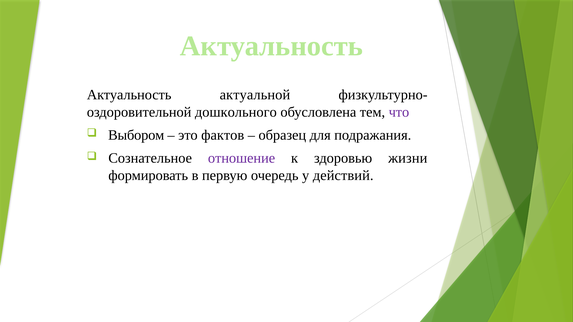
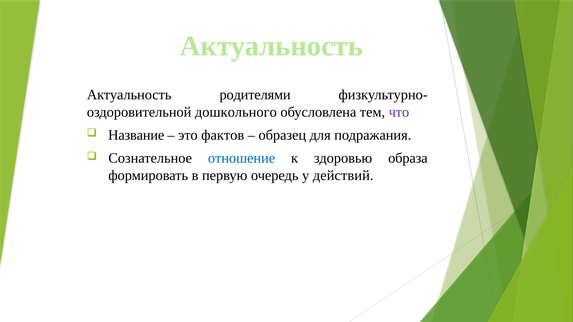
актуальной: актуальной -> родителями
Выбором: Выбором -> Название
отношение colour: purple -> blue
жизни: жизни -> образа
